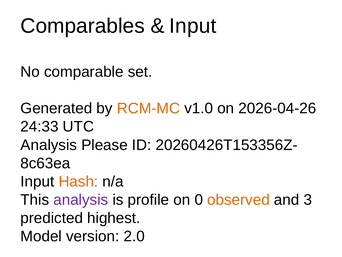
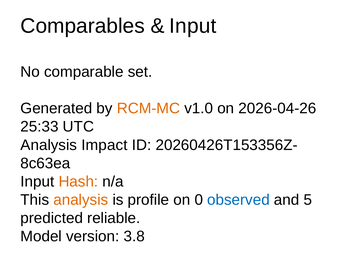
24:33: 24:33 -> 25:33
Please: Please -> Impact
analysis at (81, 199) colour: purple -> orange
observed colour: orange -> blue
3: 3 -> 5
highest: highest -> reliable
2.0: 2.0 -> 3.8
